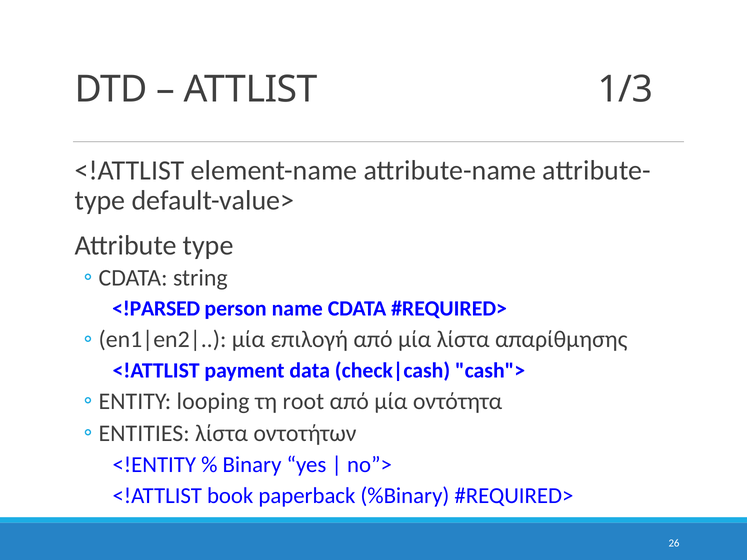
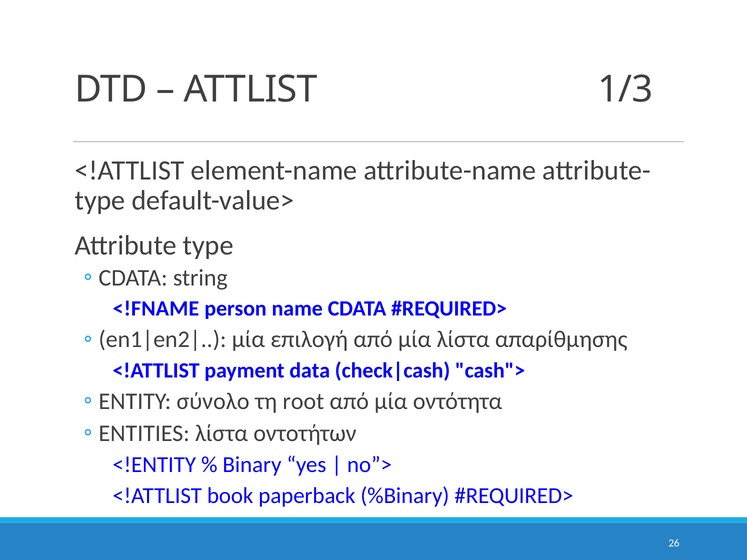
<!PARSED: <!PARSED -> <!FNAME
looping: looping -> σύνολο
